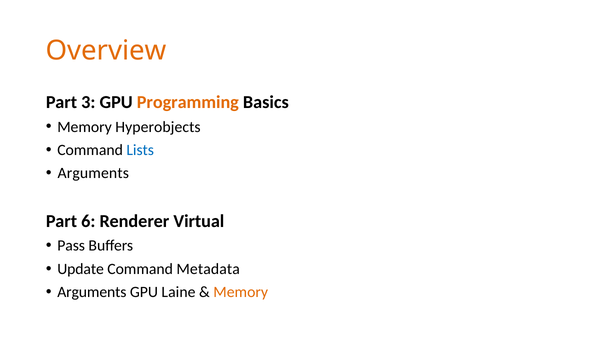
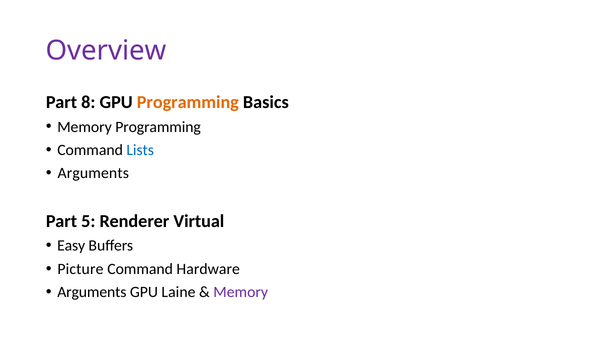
Overview colour: orange -> purple
3: 3 -> 8
Memory Hyperobjects: Hyperobjects -> Programming
6: 6 -> 5
Pass: Pass -> Easy
Update: Update -> Picture
Metadata: Metadata -> Hardware
Memory at (241, 292) colour: orange -> purple
